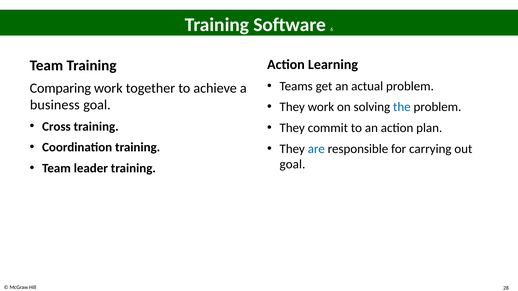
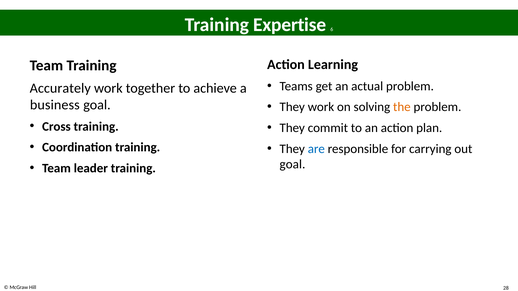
Software: Software -> Expertise
Comparing: Comparing -> Accurately
the colour: blue -> orange
